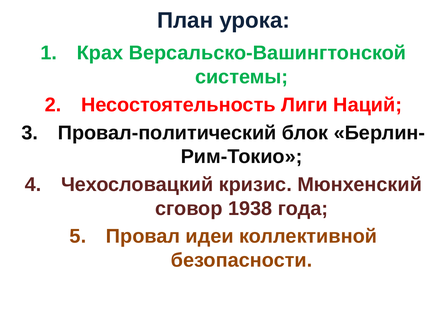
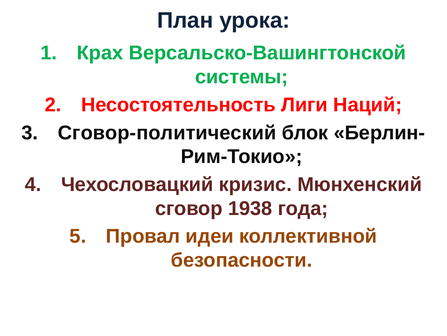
Провал-политический: Провал-политический -> Сговор-политический
